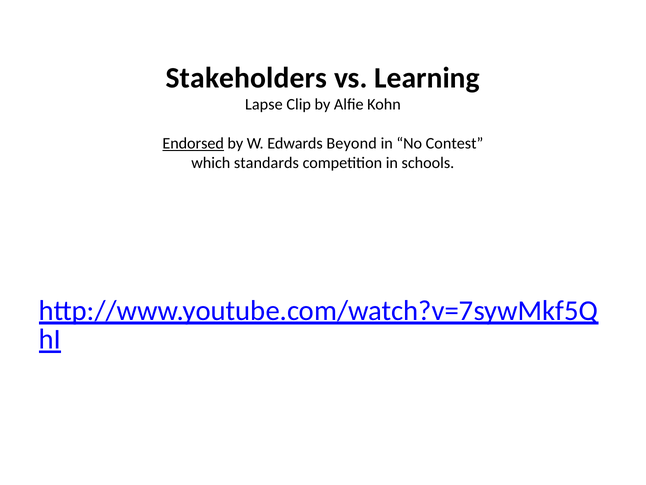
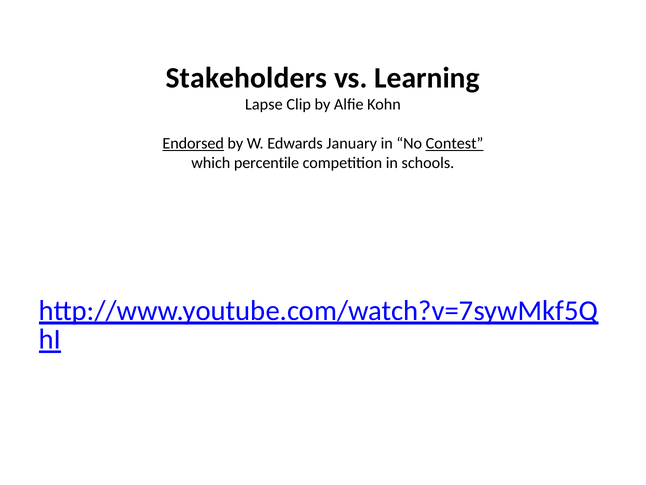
Beyond: Beyond -> January
Contest underline: none -> present
standards: standards -> percentile
